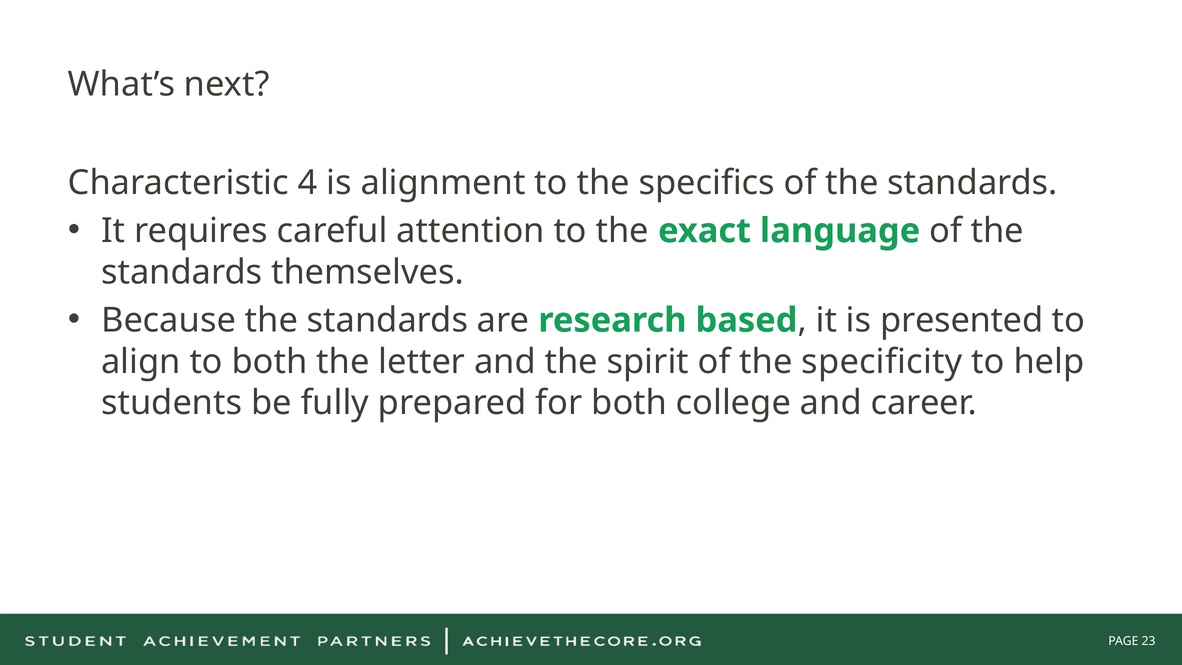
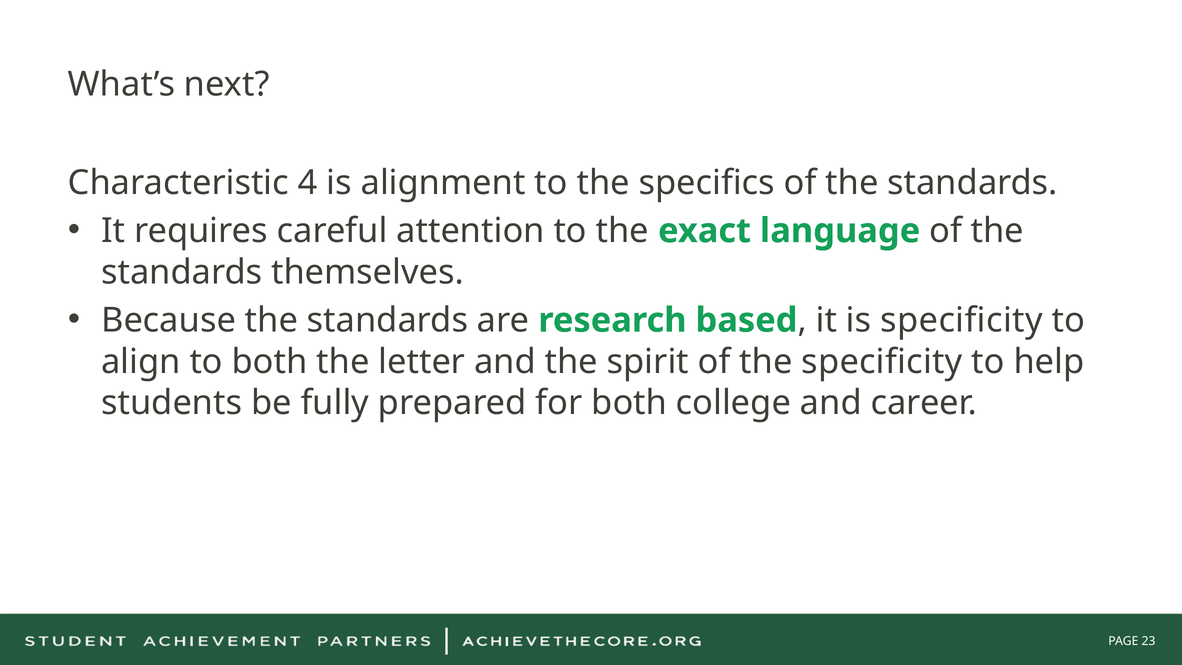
is presented: presented -> specificity
